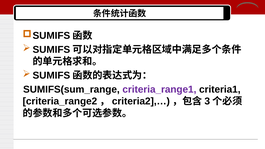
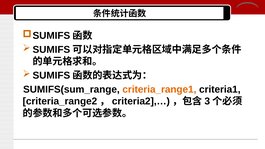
criteria_range1 colour: purple -> orange
